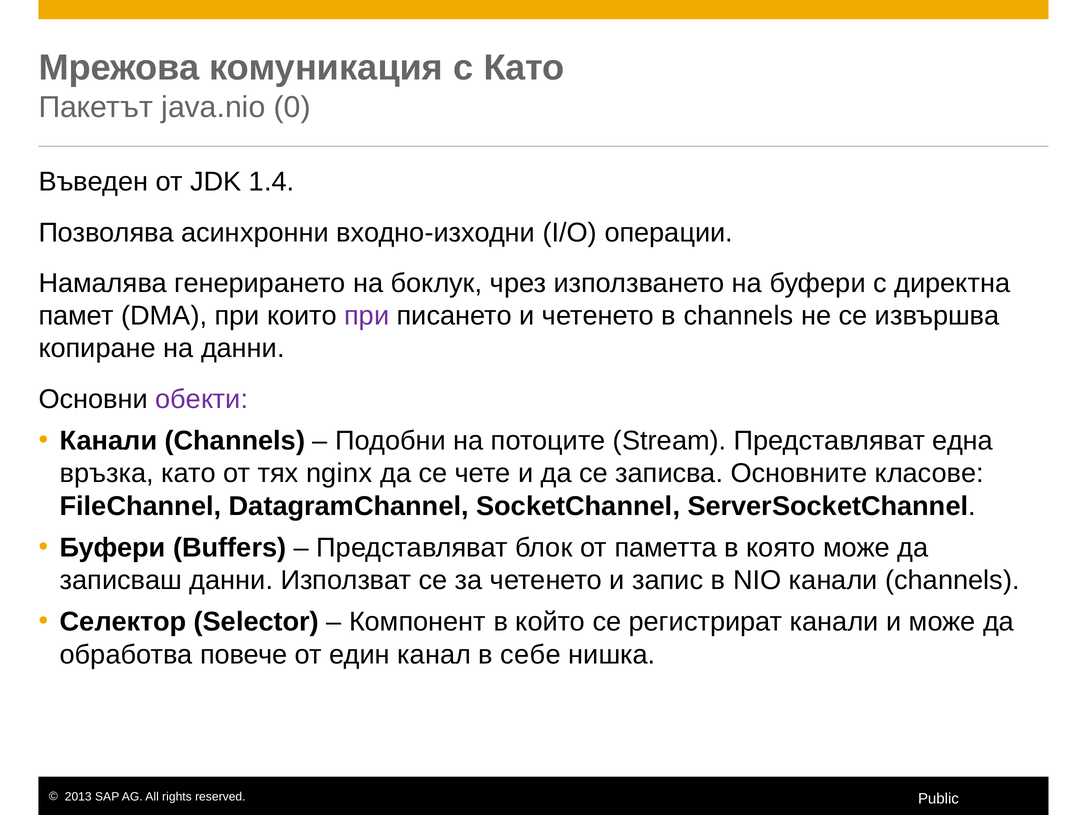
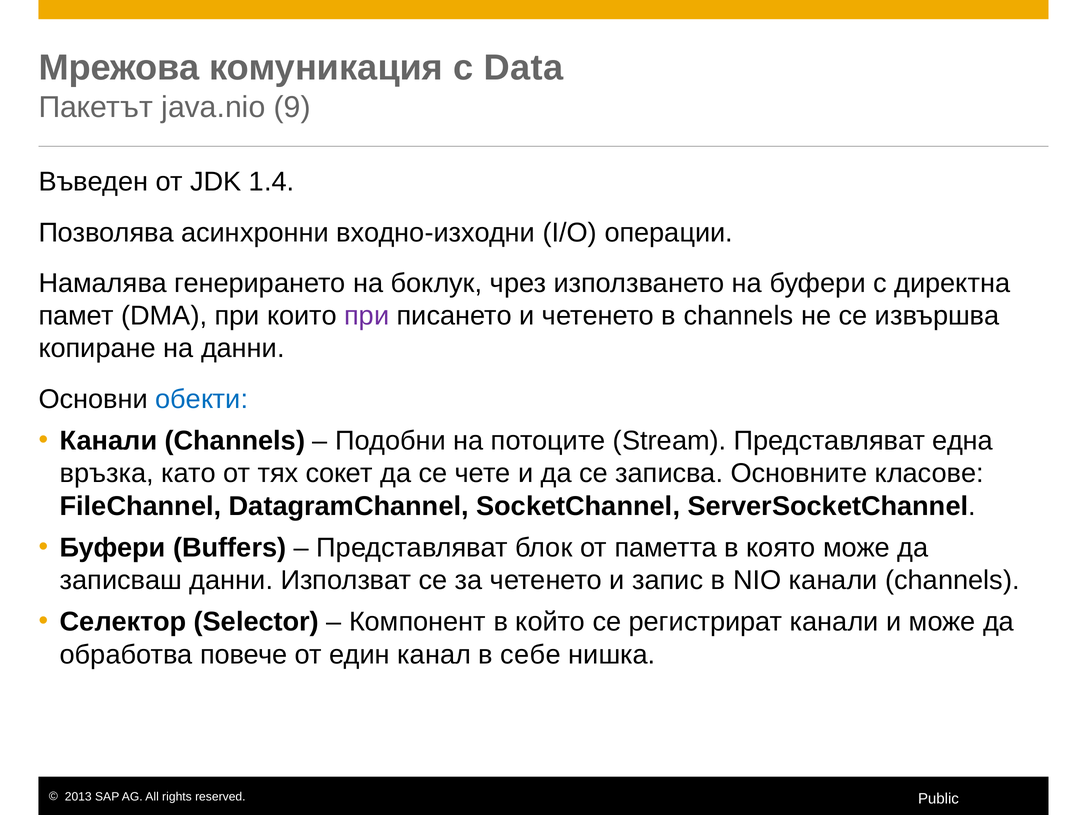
с Като: Като -> Data
0: 0 -> 9
обекти colour: purple -> blue
nginx: nginx -> сокет
